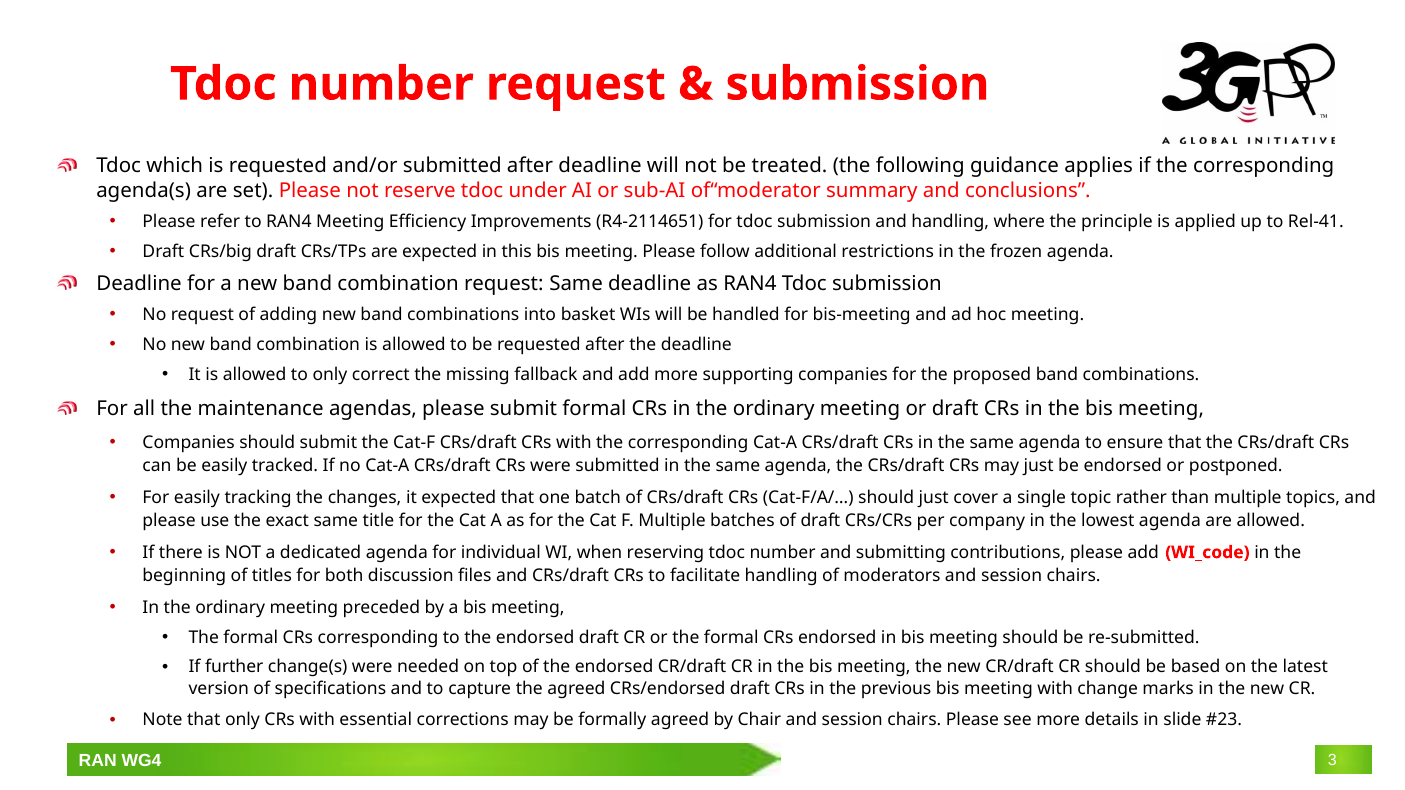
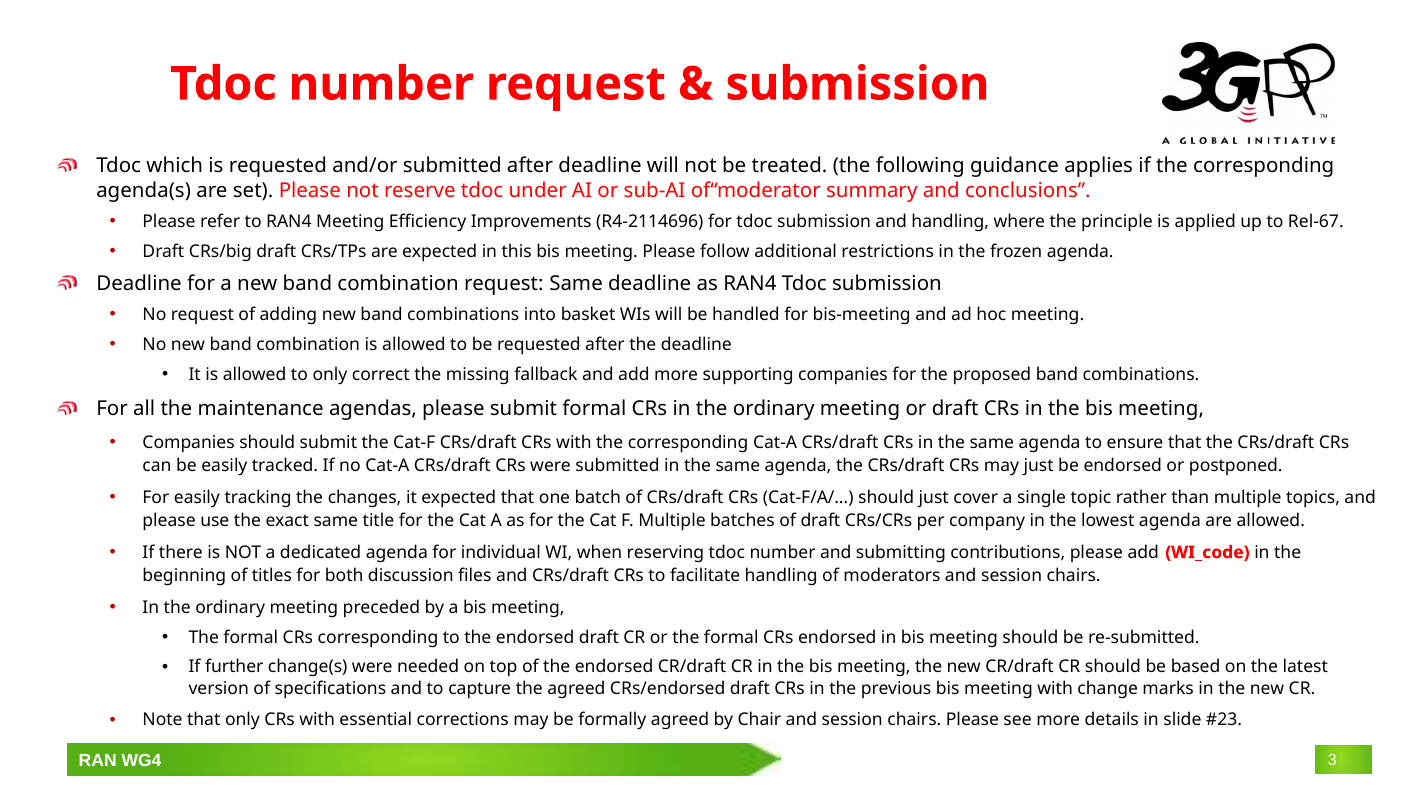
R4-2114651: R4-2114651 -> R4-2114696
Rel-41: Rel-41 -> Rel-67
